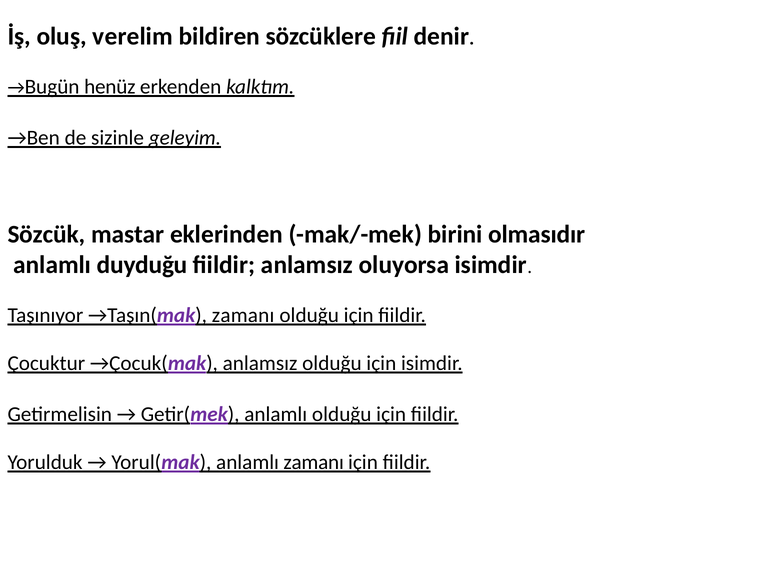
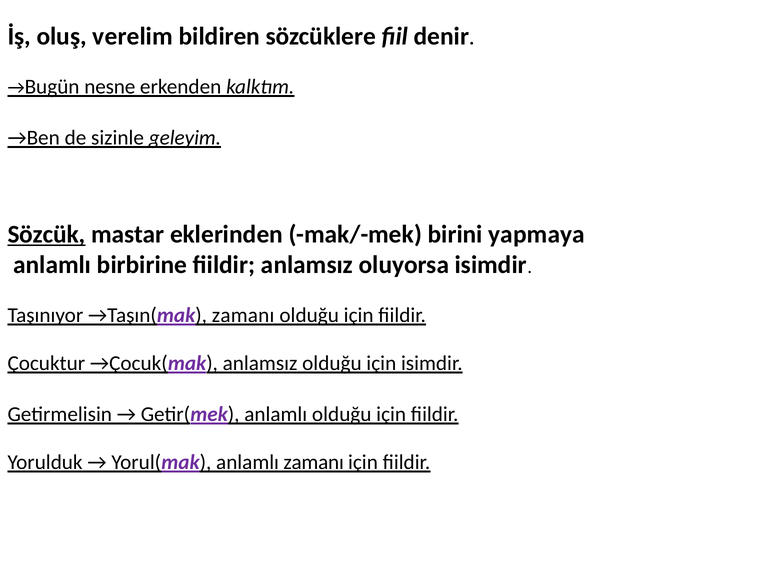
henüz: henüz -> nesne
Sözcük underline: none -> present
olmasıdır: olmasıdır -> yapmaya
duyduğu: duyduğu -> birbirine
